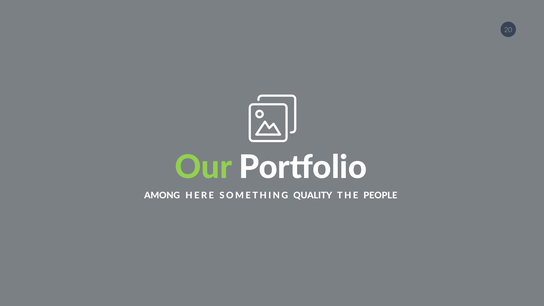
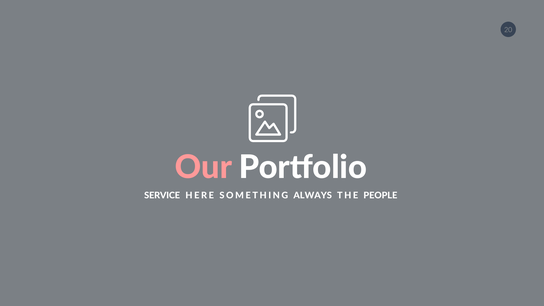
Our colour: light green -> pink
AMONG: AMONG -> SERVICE
QUALITY: QUALITY -> ALWAYS
